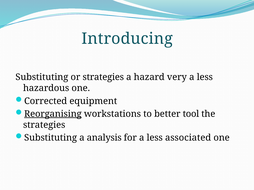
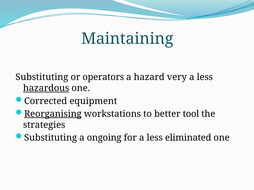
Introducing: Introducing -> Maintaining
or strategies: strategies -> operators
hazardous underline: none -> present
analysis: analysis -> ongoing
associated: associated -> eliminated
